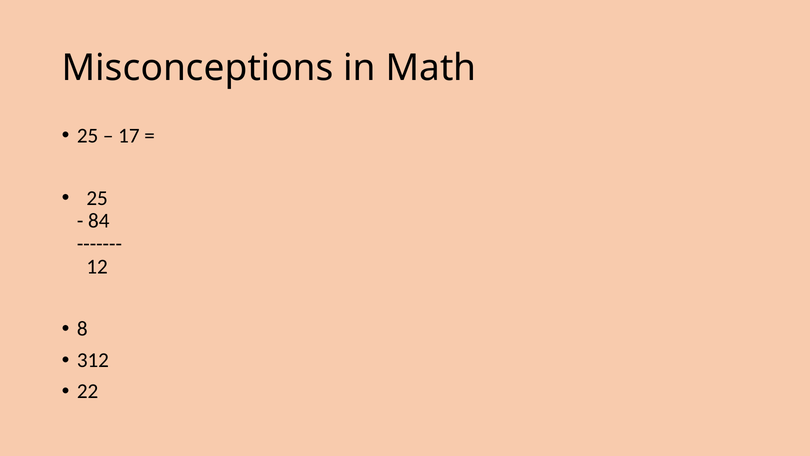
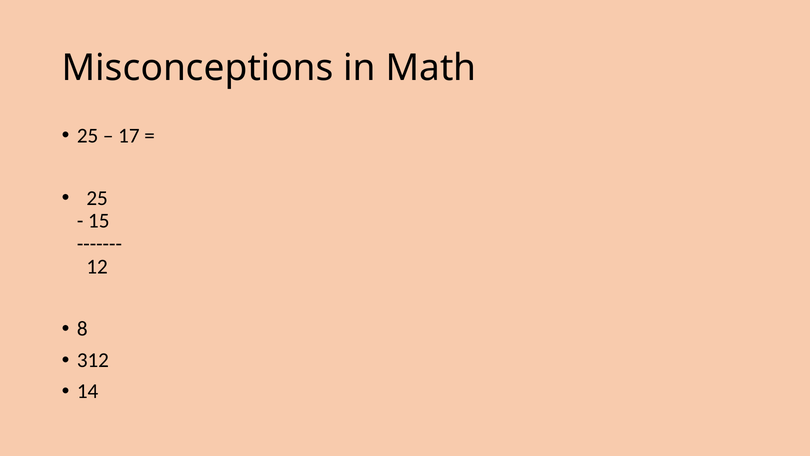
84: 84 -> 15
22: 22 -> 14
